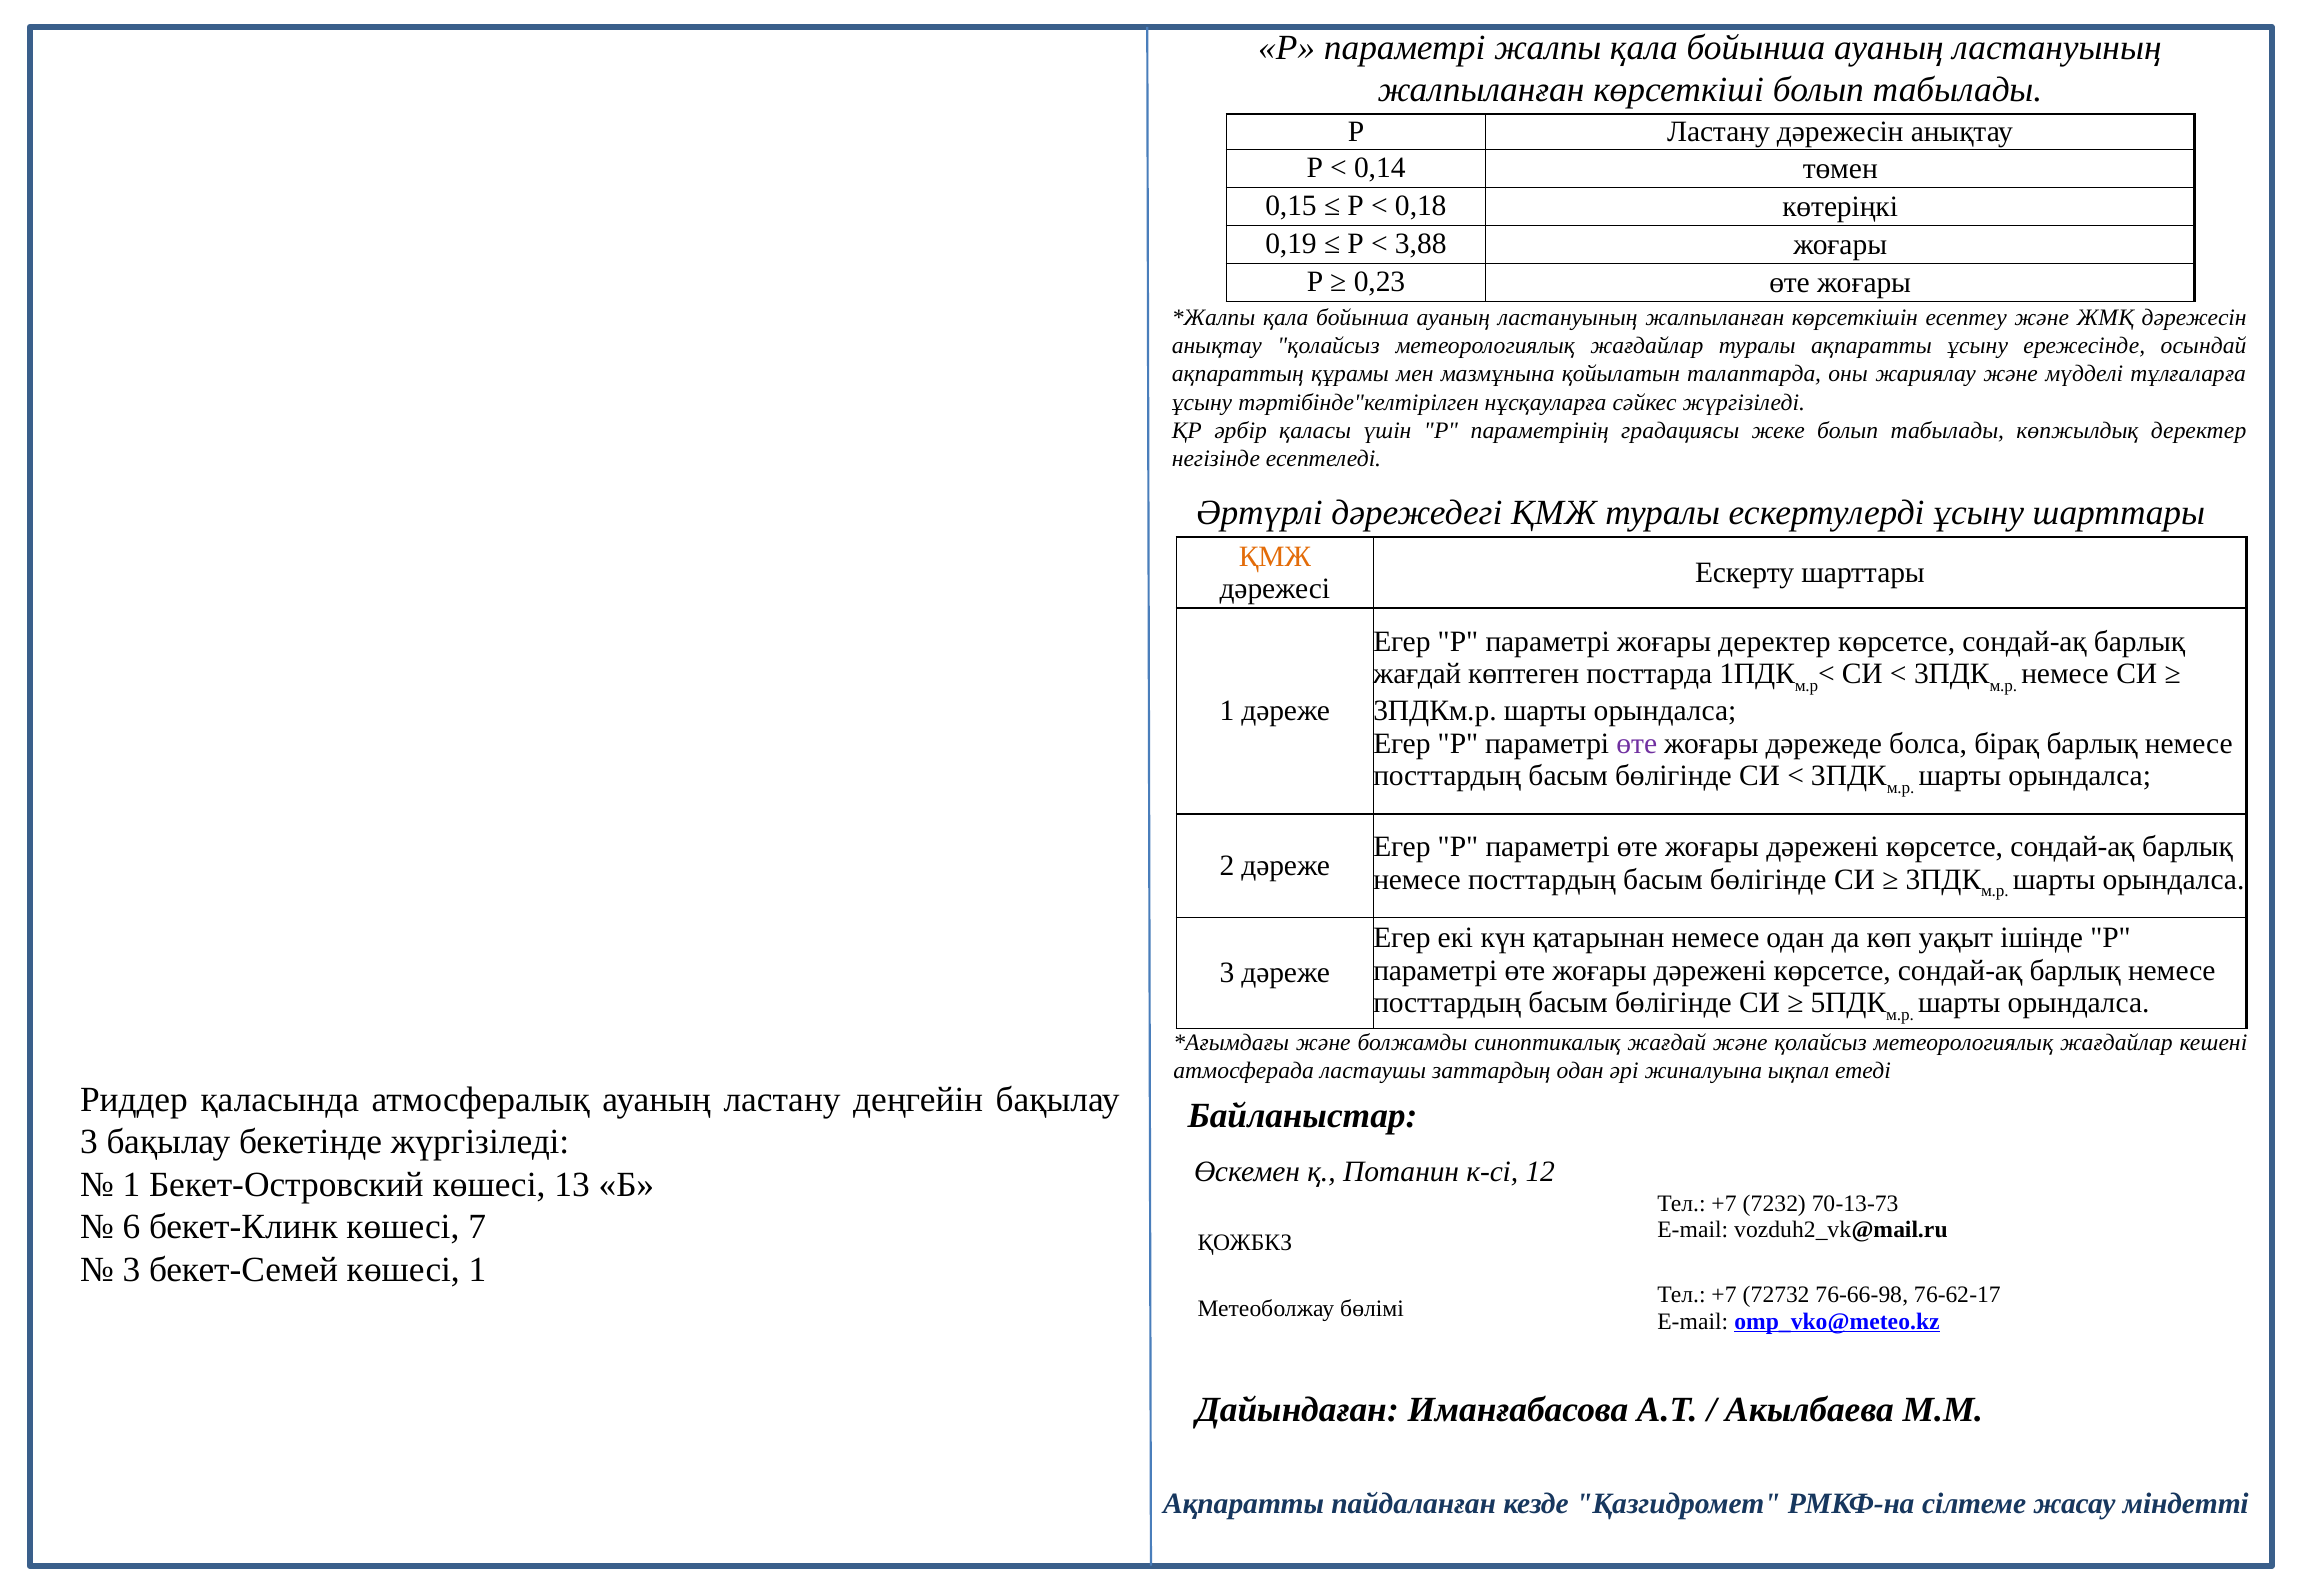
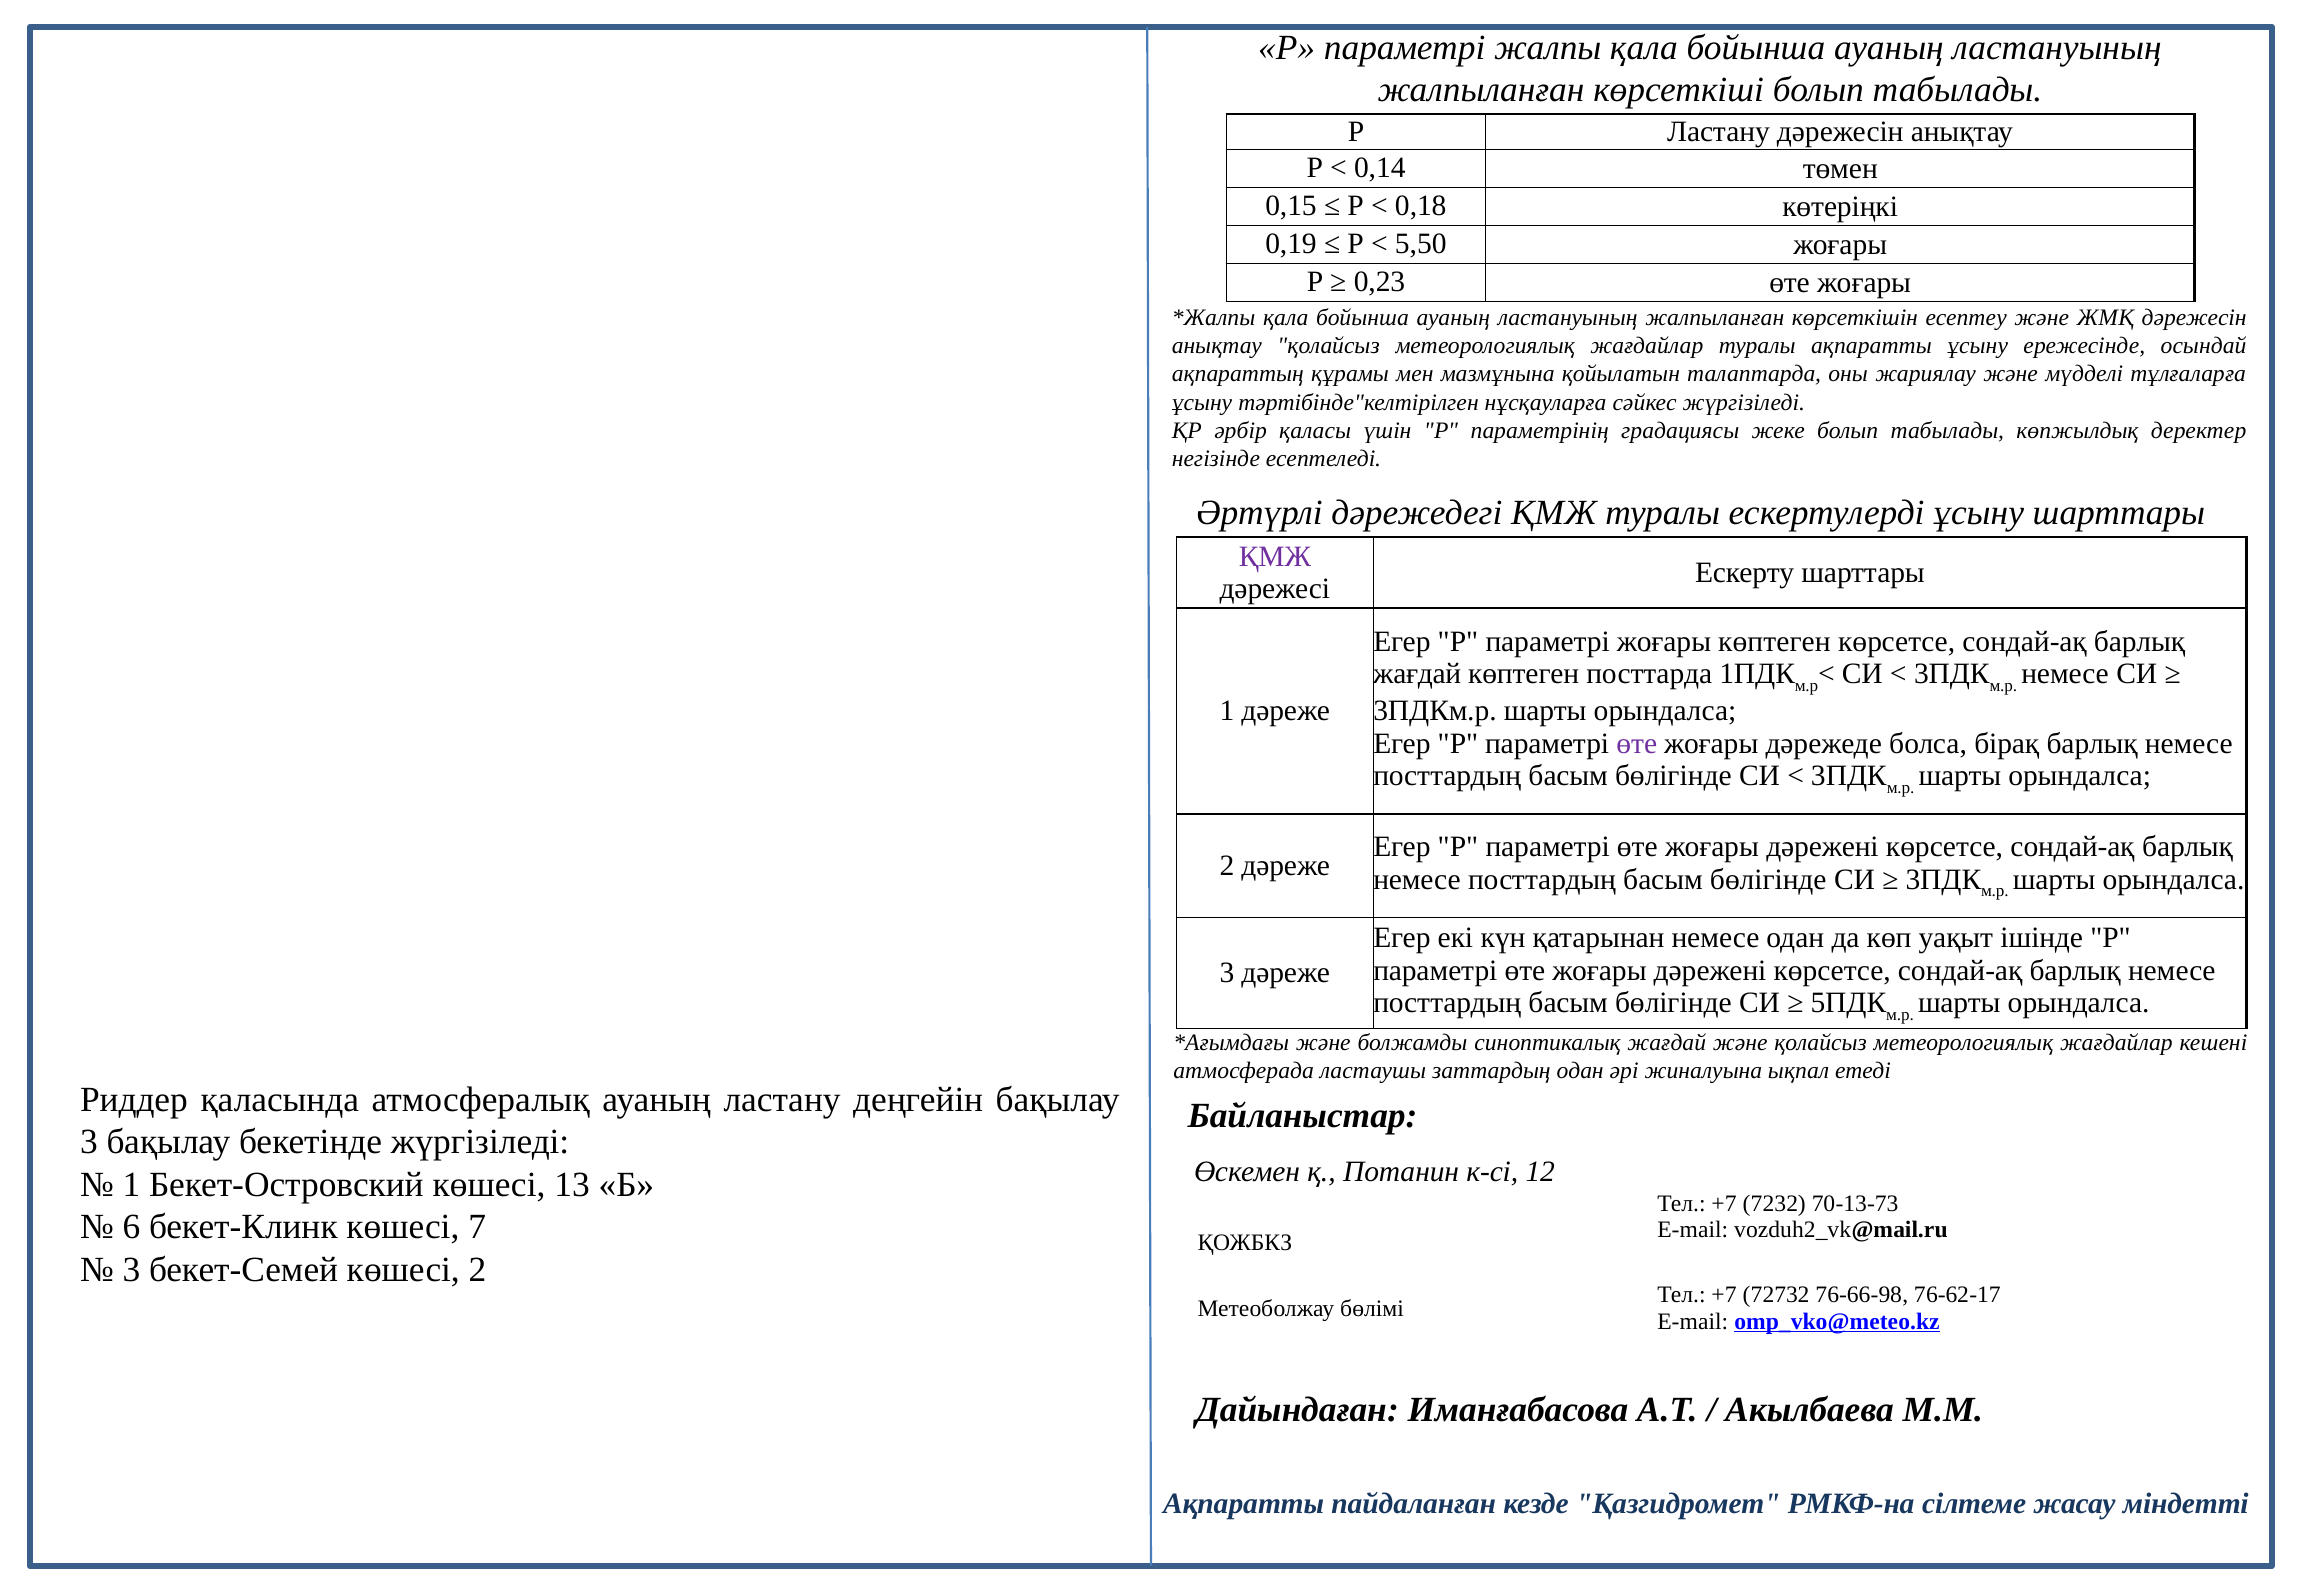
3,88: 3,88 -> 5,50
ҚМЖ at (1275, 557) colour: orange -> purple
жоғары деректер: деректер -> көптеген
көшесі 1: 1 -> 2
